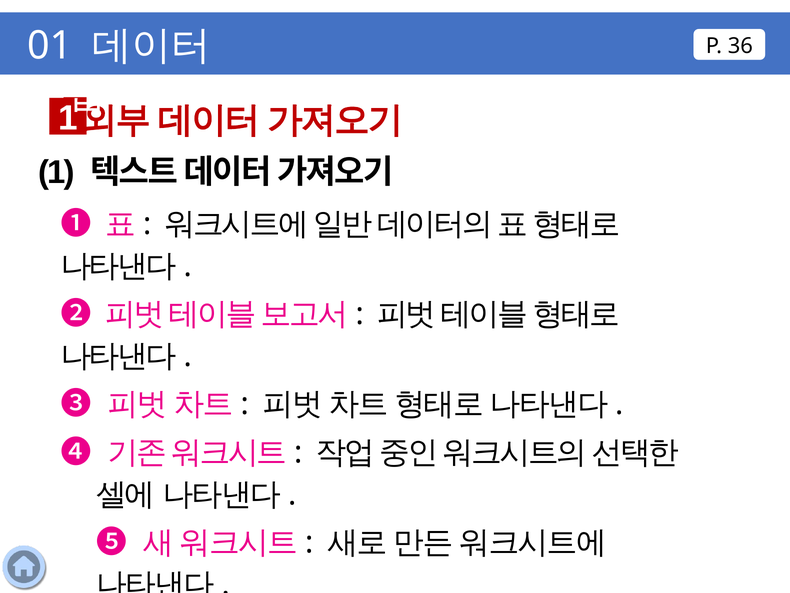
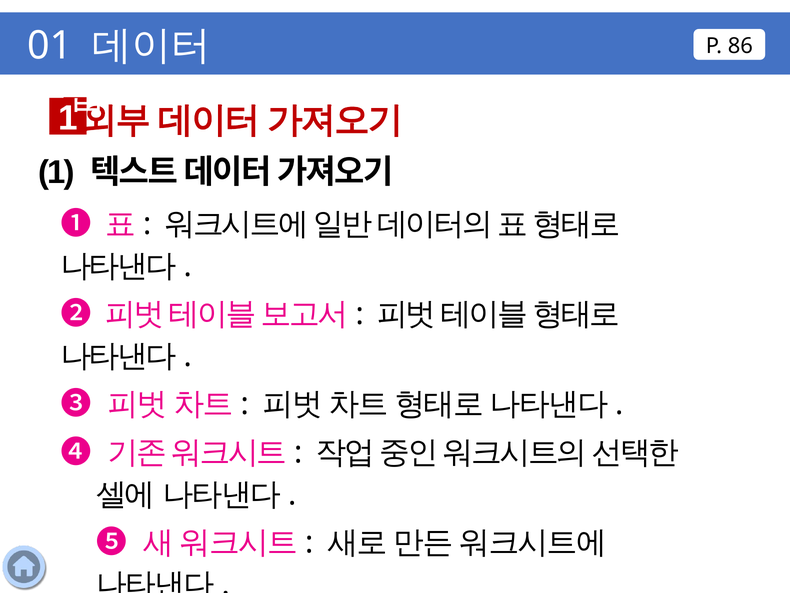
36: 36 -> 86
